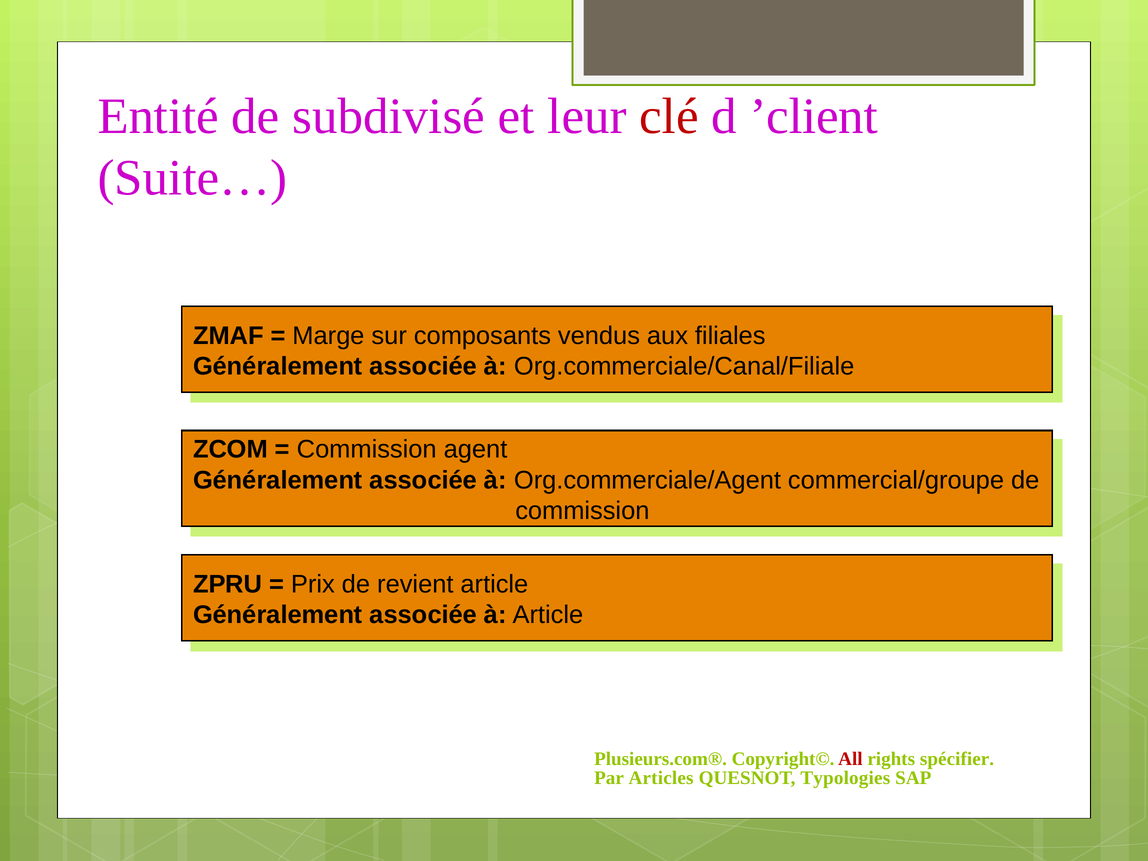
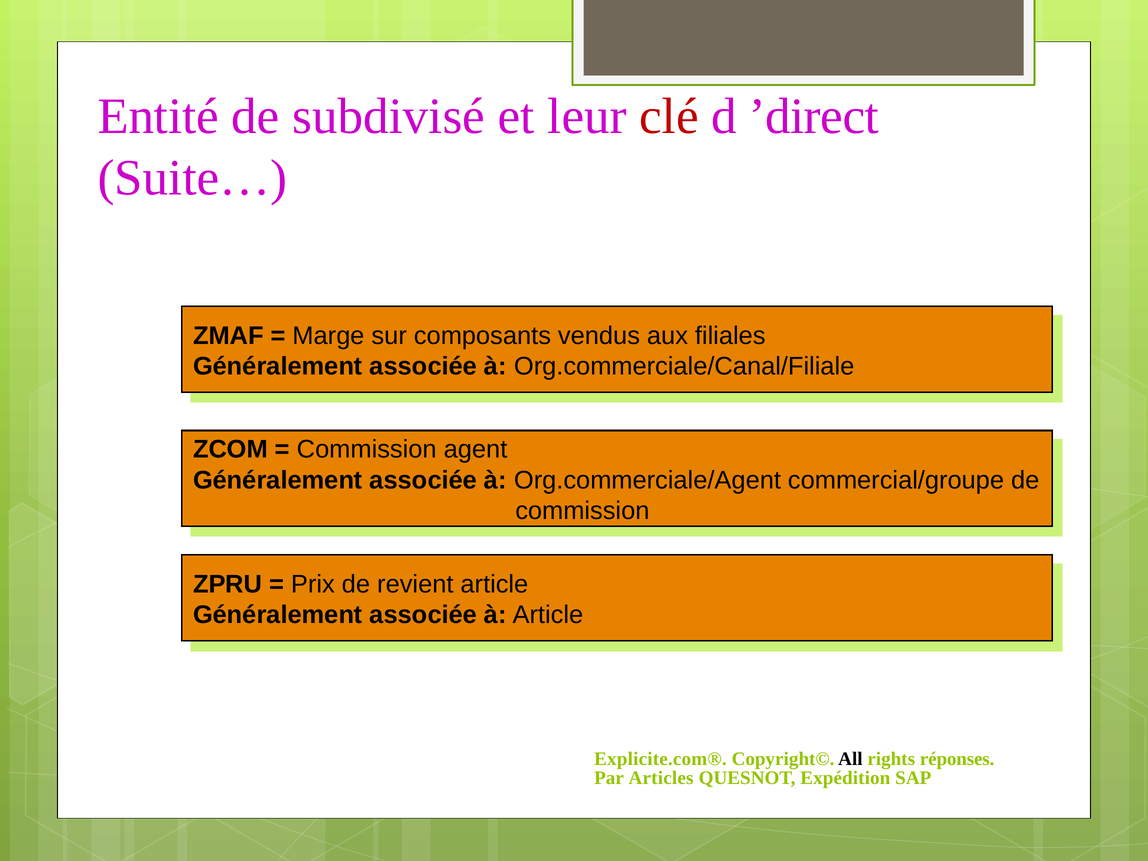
’client: ’client -> ’direct
Plusieurs.com®: Plusieurs.com® -> Explicite.com®
All colour: red -> black
spécifier: spécifier -> réponses
Typologies: Typologies -> Expédition
